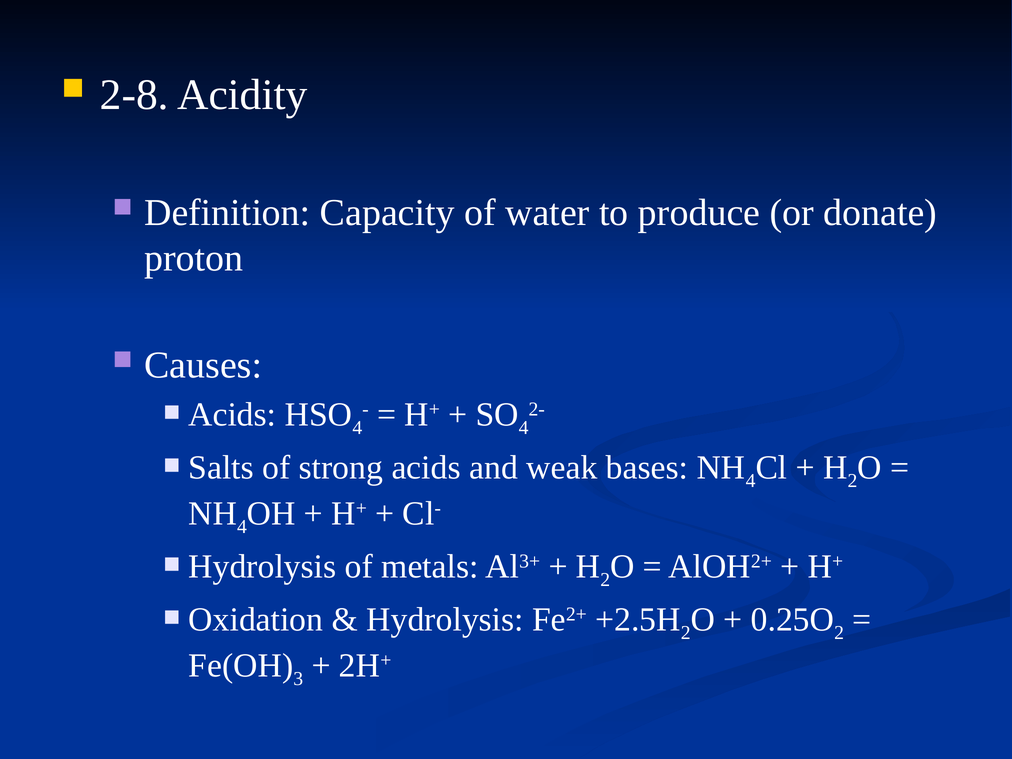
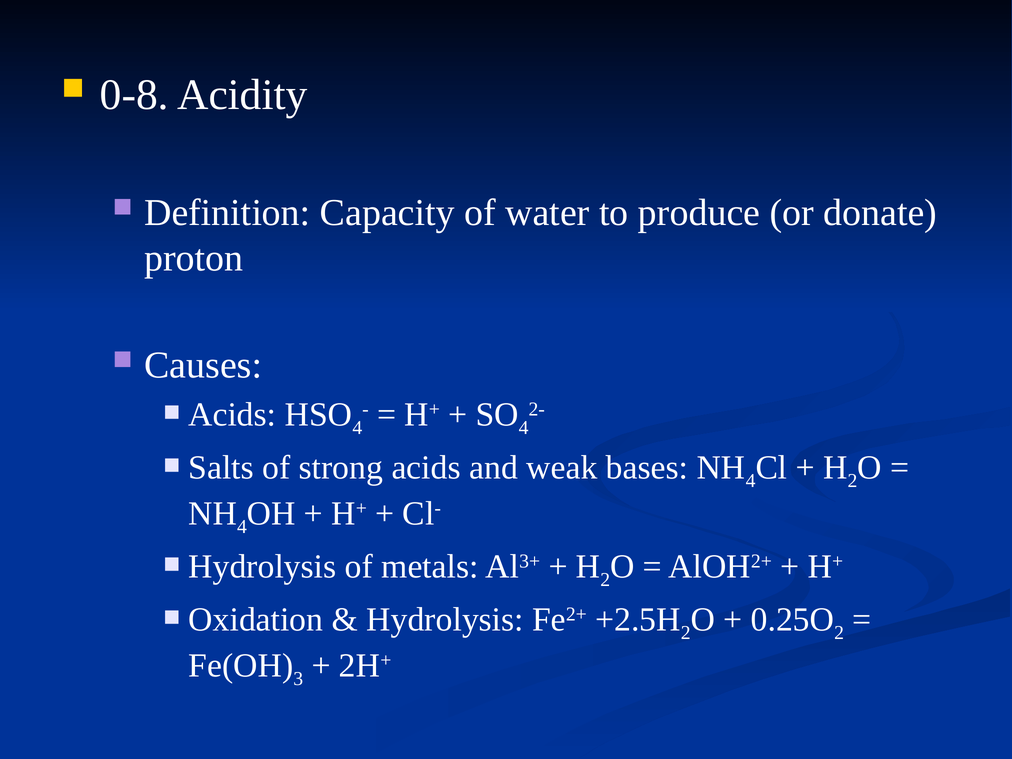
2-8: 2-8 -> 0-8
